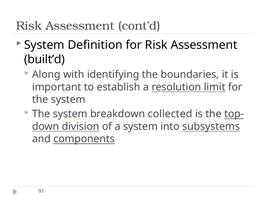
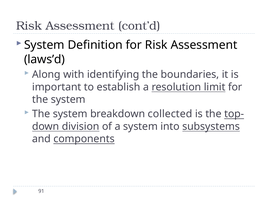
built’d: built’d -> laws’d
